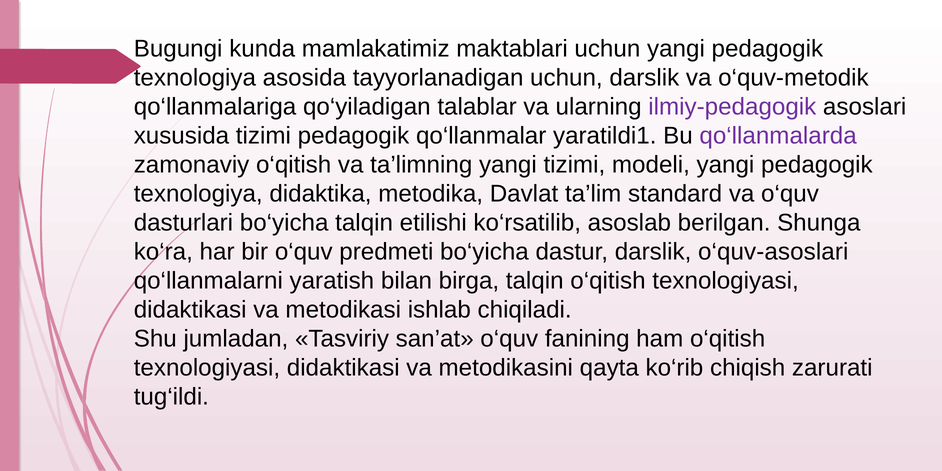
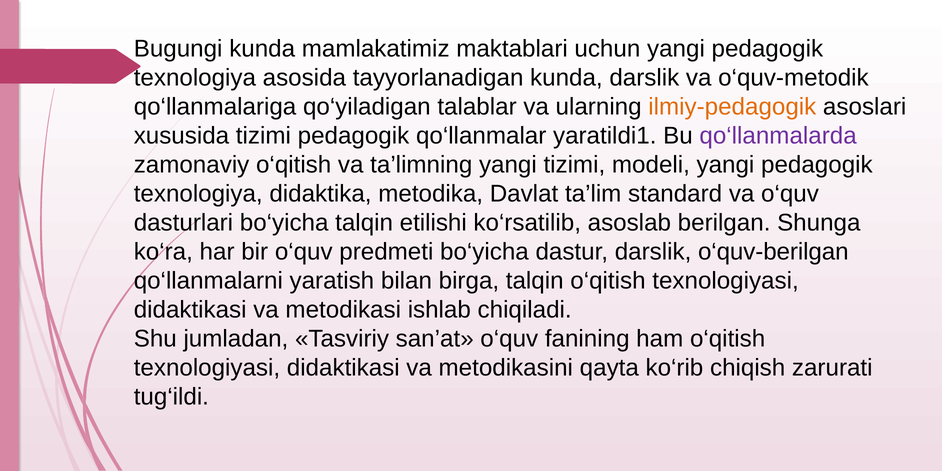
tayyorlanadigan uchun: uchun -> kunda
ilmiy-pedagogik colour: purple -> orange
o‘quv-asoslari: o‘quv-asoslari -> o‘quv-berilgan
